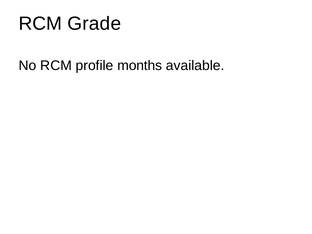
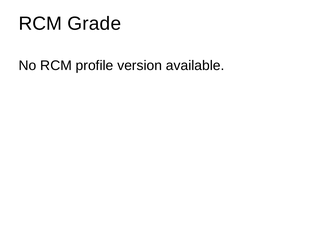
months: months -> version
